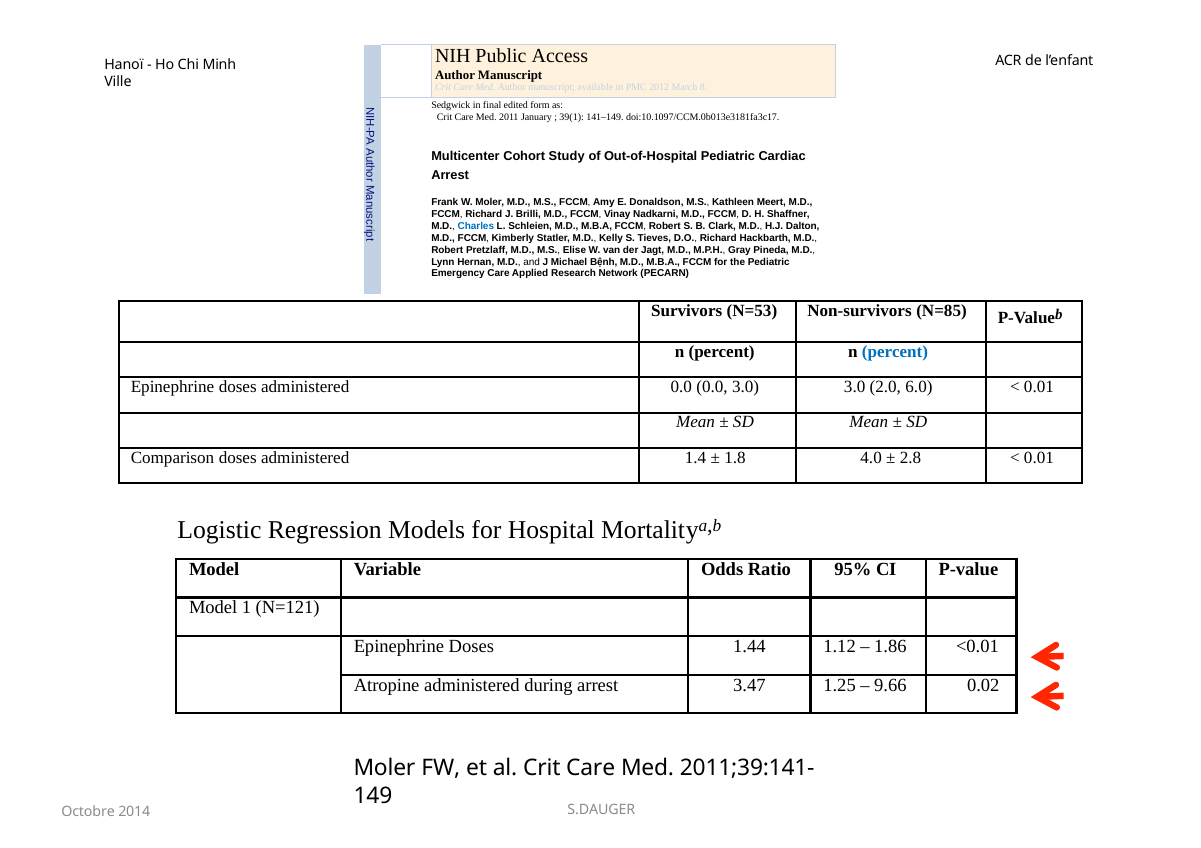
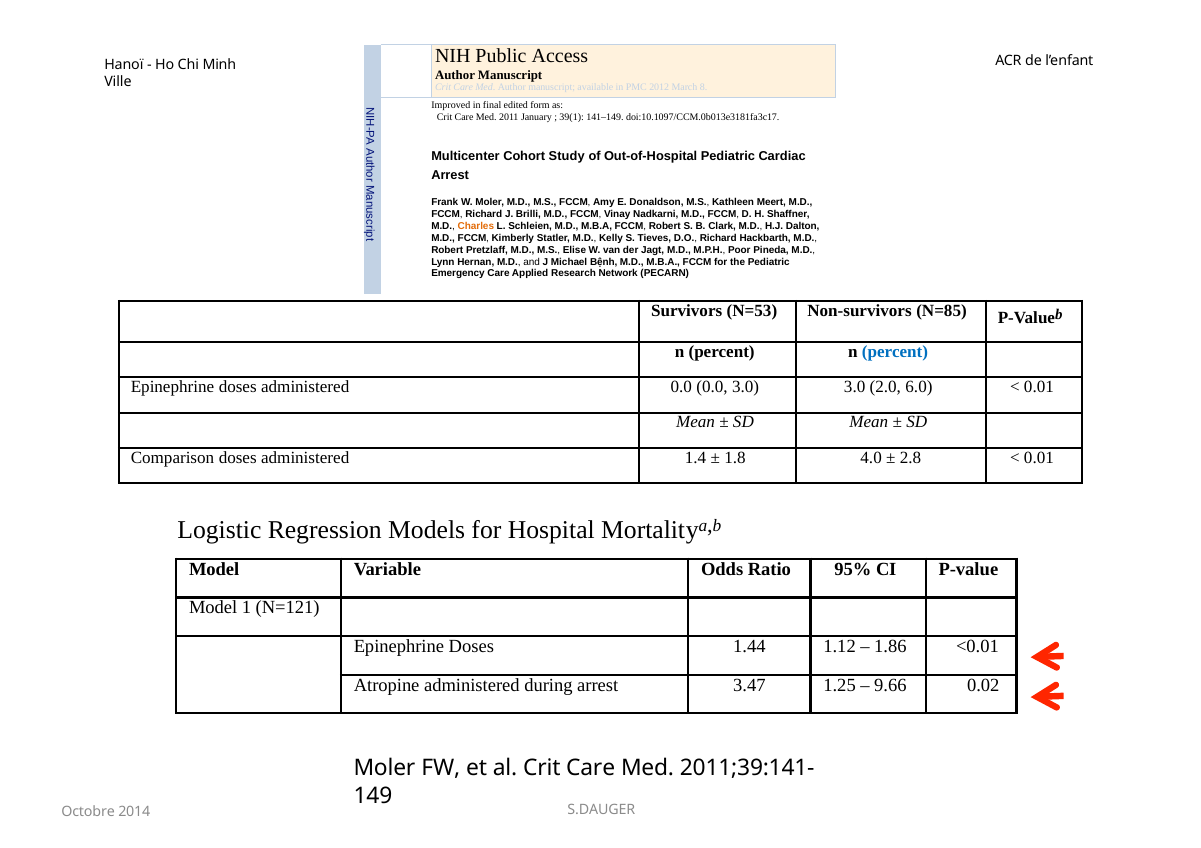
Sedgwick: Sedgwick -> Improved
Charles colour: blue -> orange
Gray: Gray -> Poor
